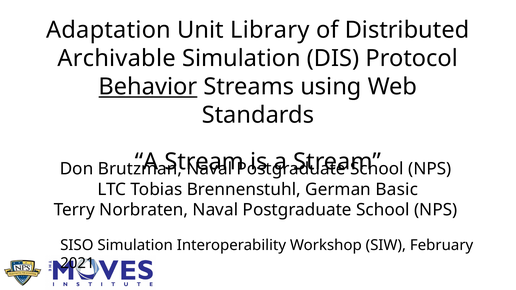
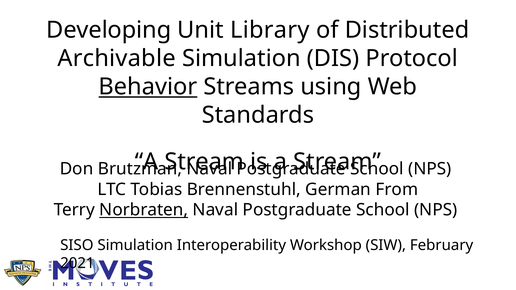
Adaptation: Adaptation -> Developing
Basic: Basic -> From
Norbraten underline: none -> present
